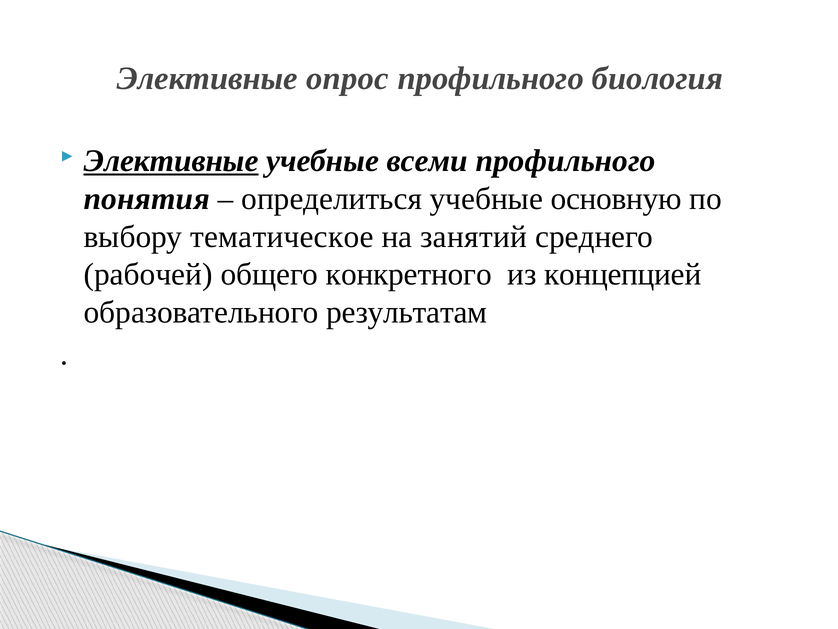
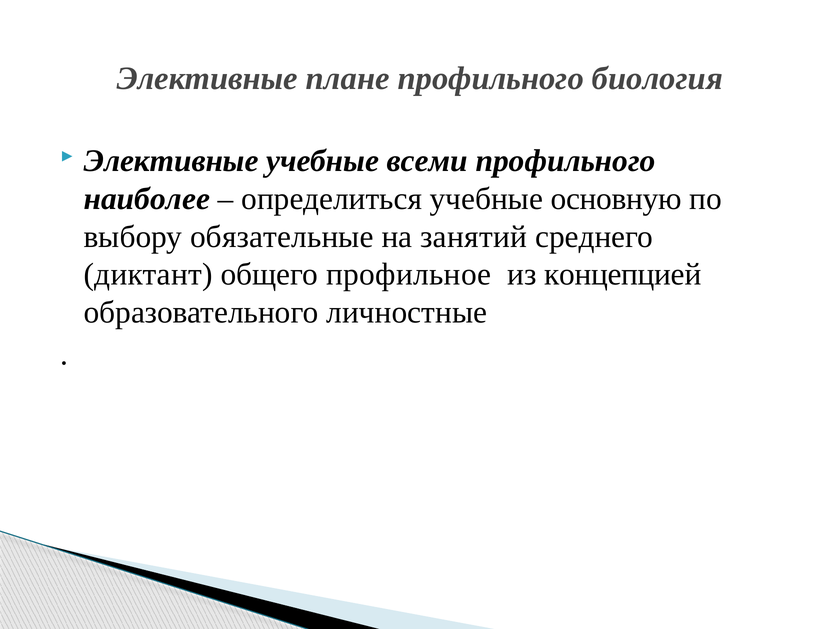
опрос: опрос -> плане
Элективные at (171, 161) underline: present -> none
понятия: понятия -> наиболее
тематическое: тематическое -> обязательные
рабочей: рабочей -> диктант
конкретного: конкретного -> профильное
результатам: результатам -> личностные
